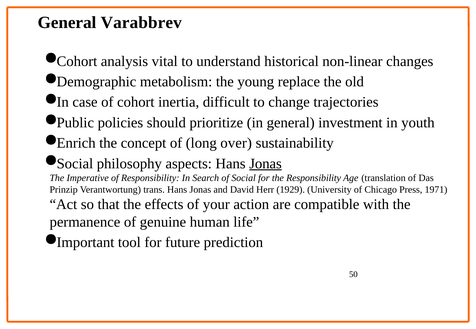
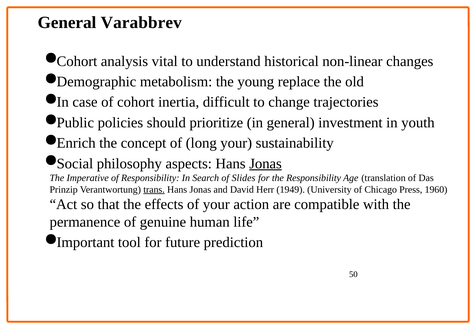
long over: over -> your
Social: Social -> Slides
trans underline: none -> present
1929: 1929 -> 1949
1971: 1971 -> 1960
